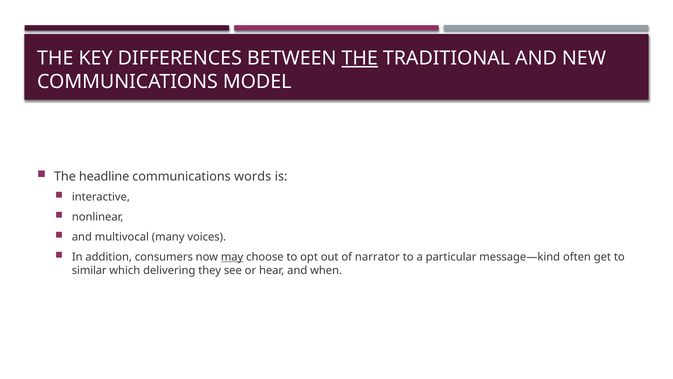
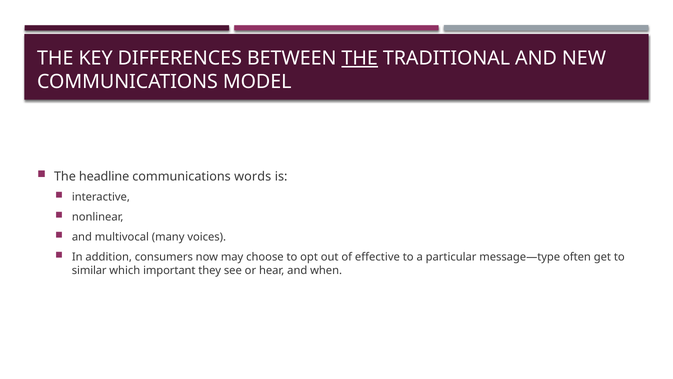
may underline: present -> none
narrator: narrator -> effective
message—kind: message—kind -> message—type
delivering: delivering -> important
